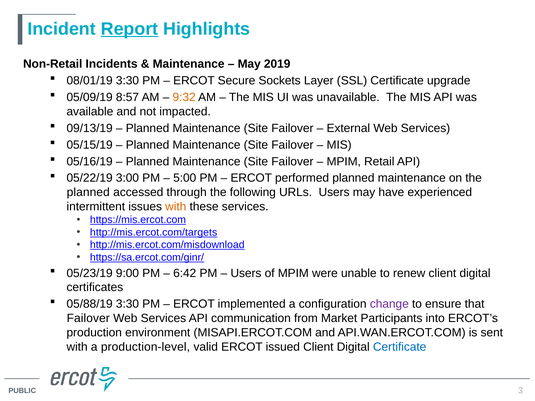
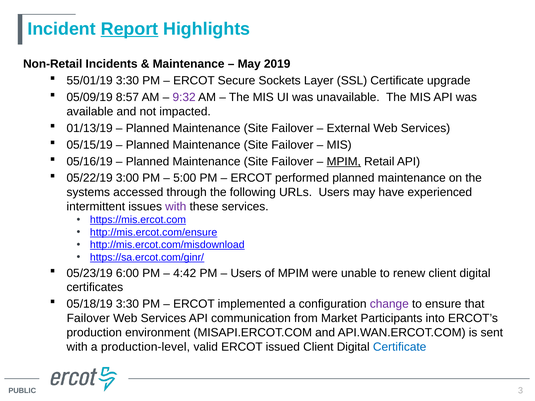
08/01/19: 08/01/19 -> 55/01/19
9:32 colour: orange -> purple
09/13/19: 09/13/19 -> 01/13/19
MPIM at (344, 162) underline: none -> present
planned at (88, 192): planned -> systems
with at (176, 207) colour: orange -> purple
http://mis.ercot.com/targets: http://mis.ercot.com/targets -> http://mis.ercot.com/ensure
9:00: 9:00 -> 6:00
6:42: 6:42 -> 4:42
05/88/19: 05/88/19 -> 05/18/19
